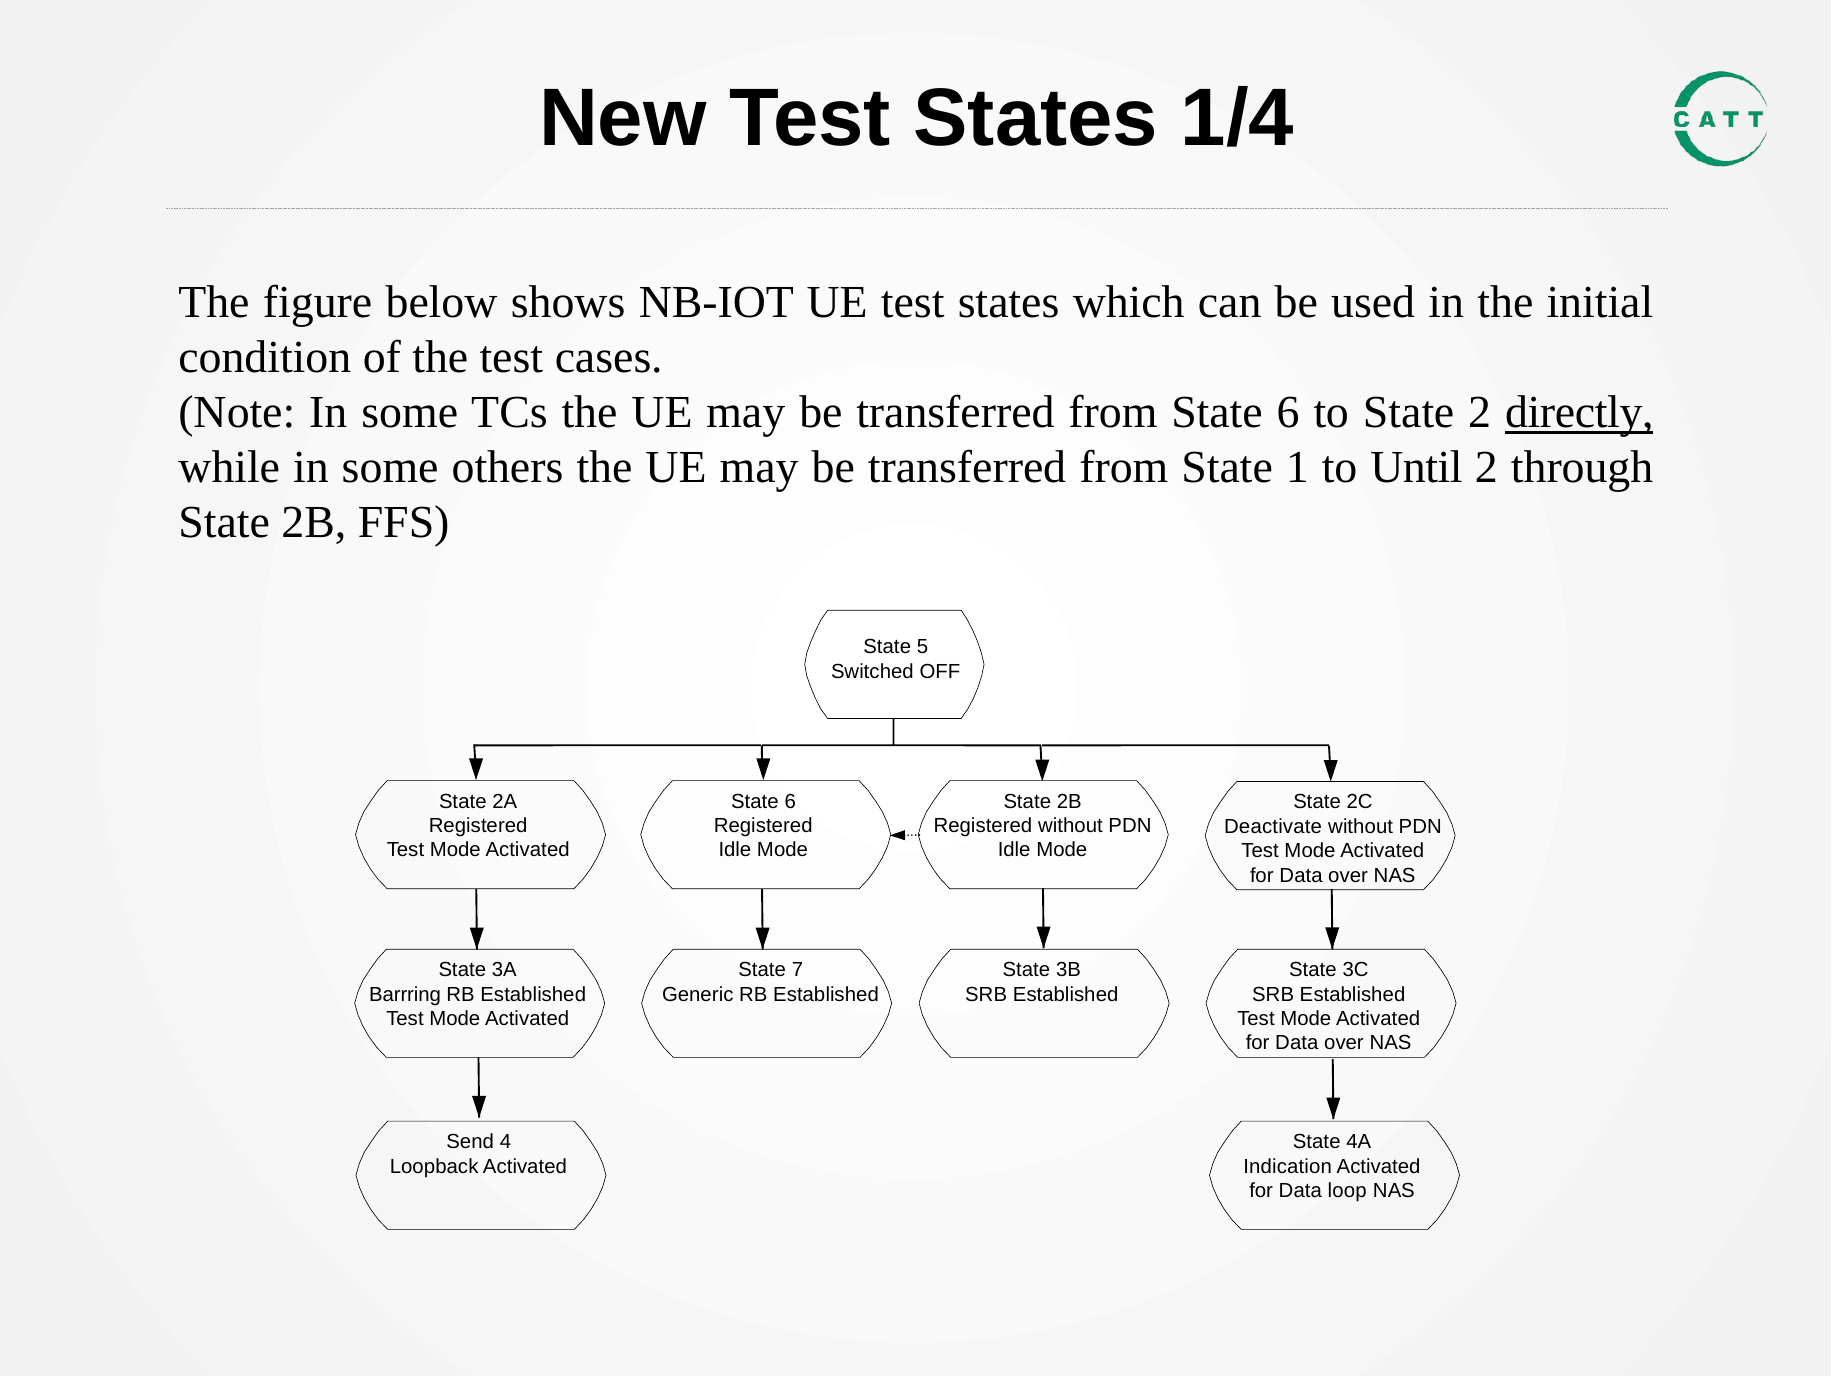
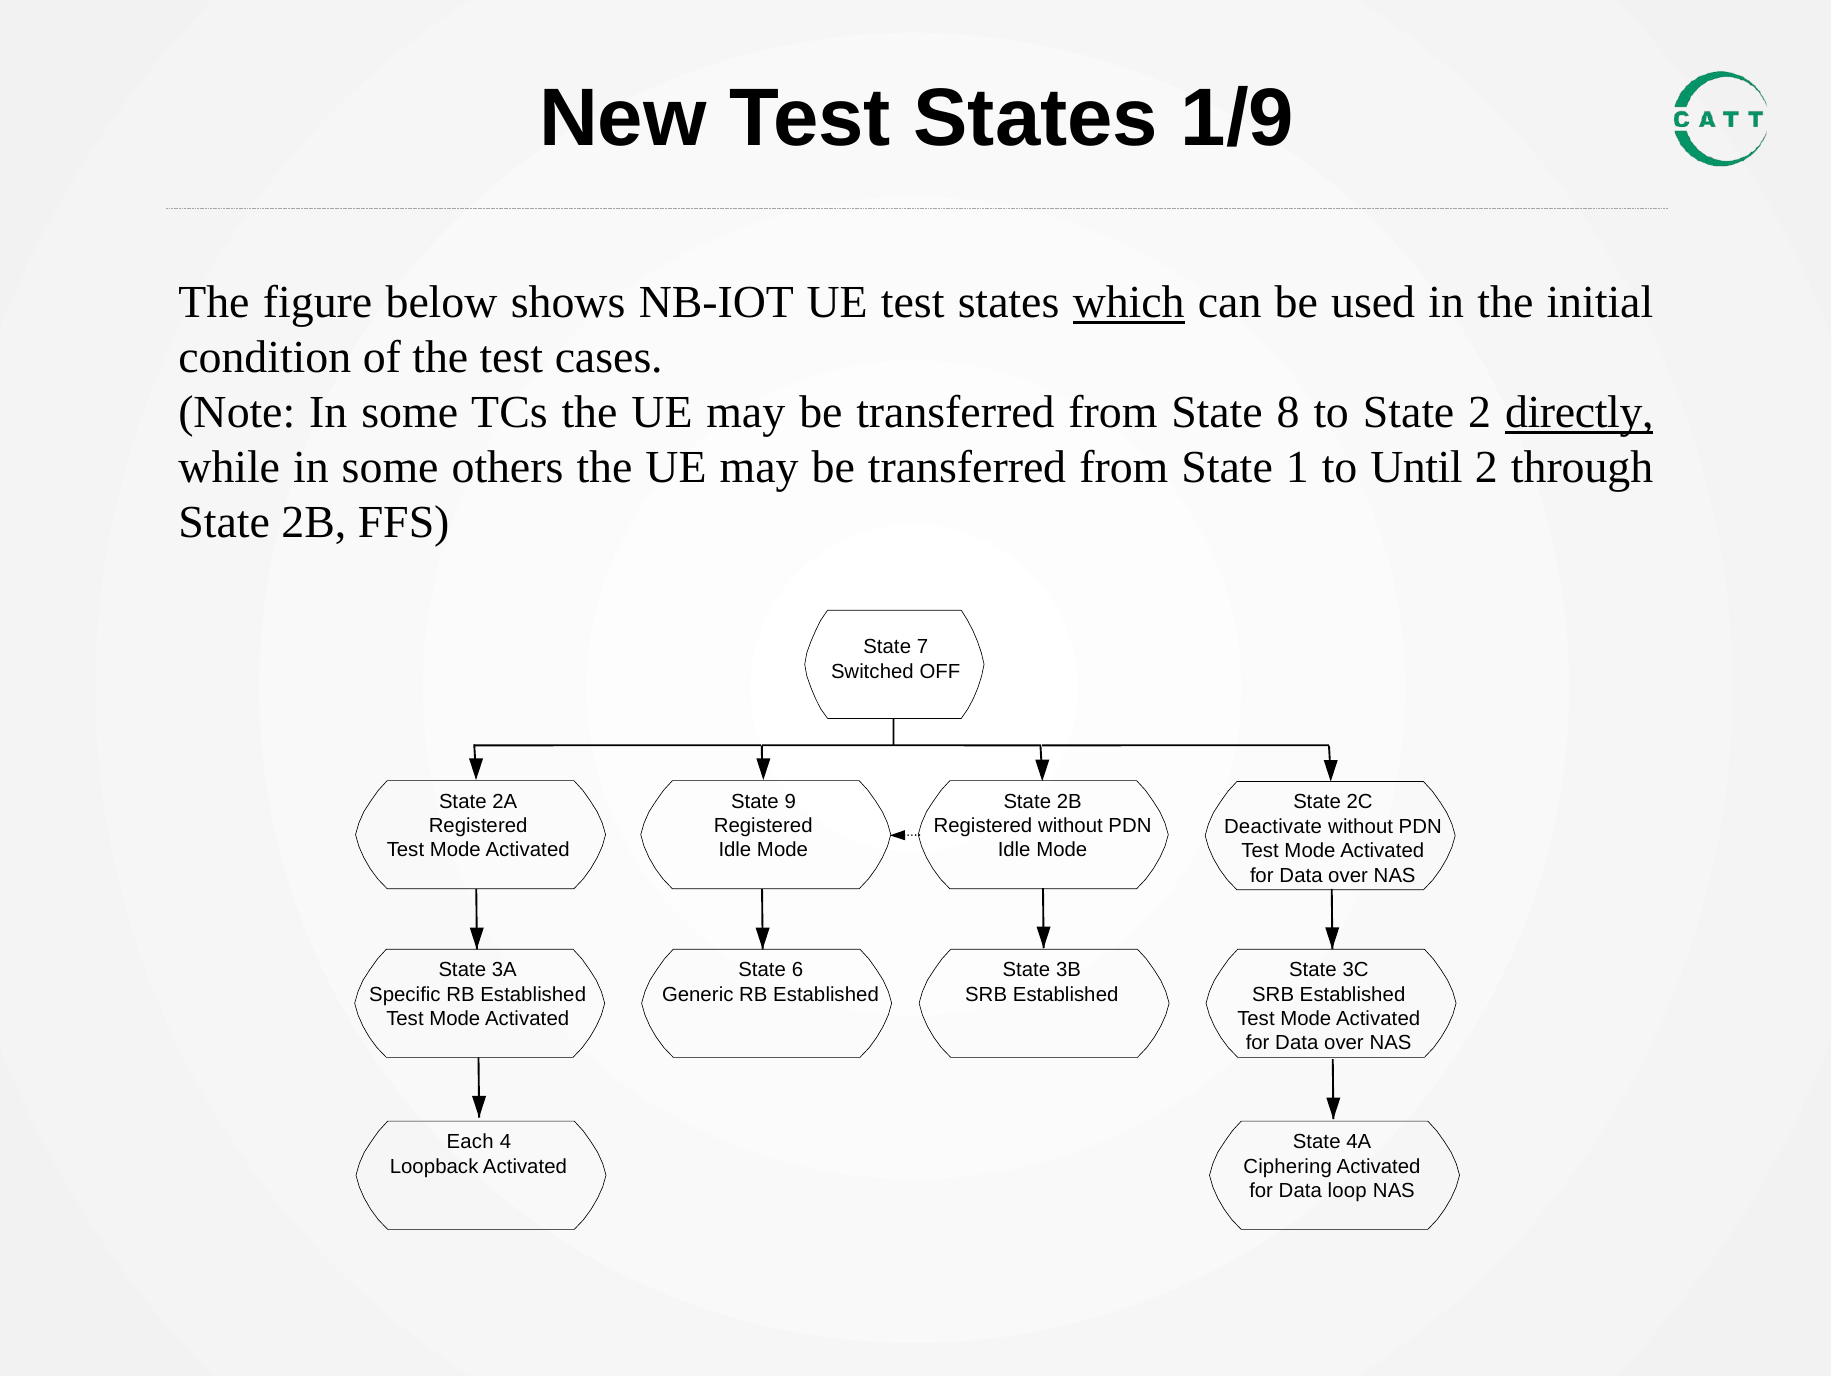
1/4: 1/4 -> 1/9
which underline: none -> present
from State 6: 6 -> 8
5: 5 -> 7
6 at (790, 801): 6 -> 9
7: 7 -> 6
Barrring: Barrring -> Specific
Send: Send -> Each
Indication: Indication -> Ciphering
